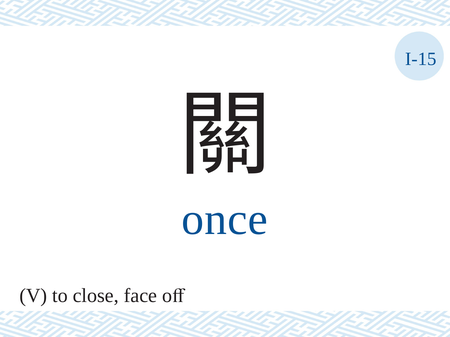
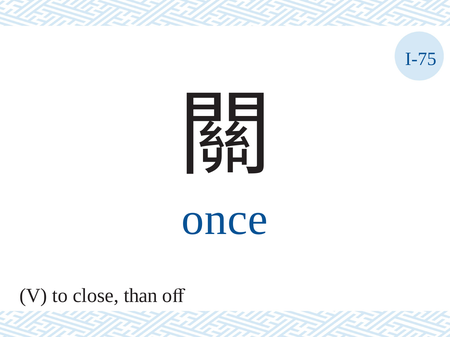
I-15: I-15 -> I-75
face: face -> than
